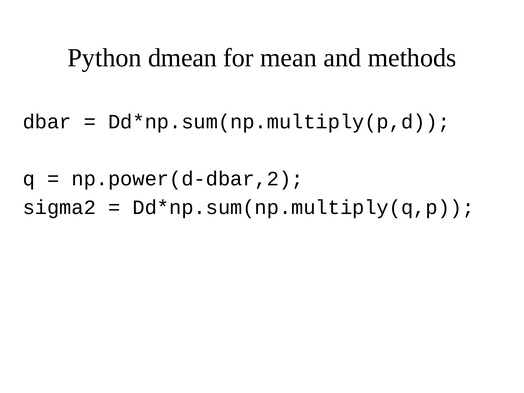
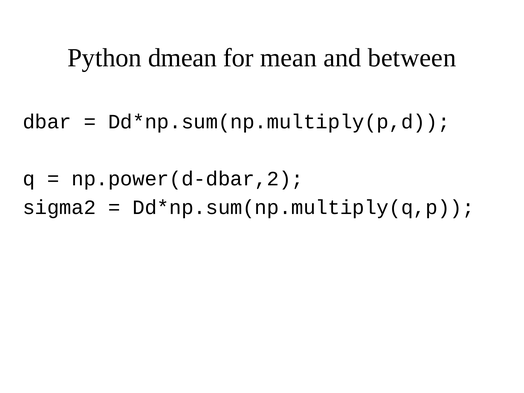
methods: methods -> between
